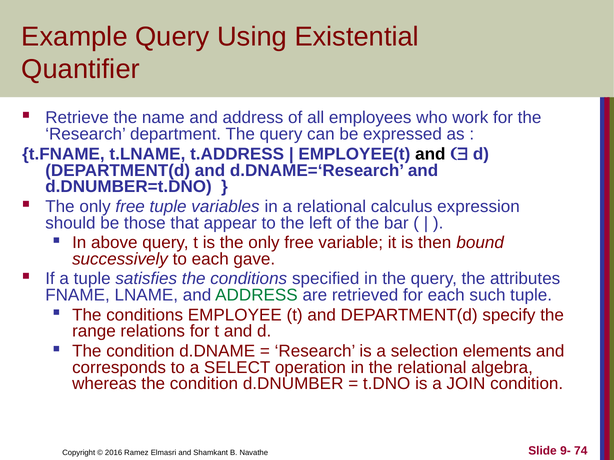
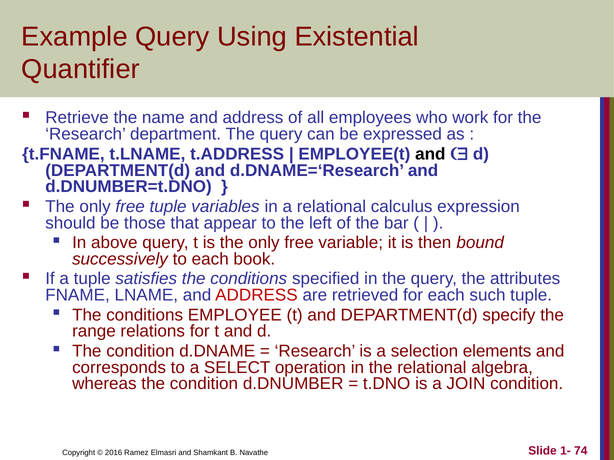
gave: gave -> book
ADDRESS at (256, 296) colour: green -> red
9-: 9- -> 1-
